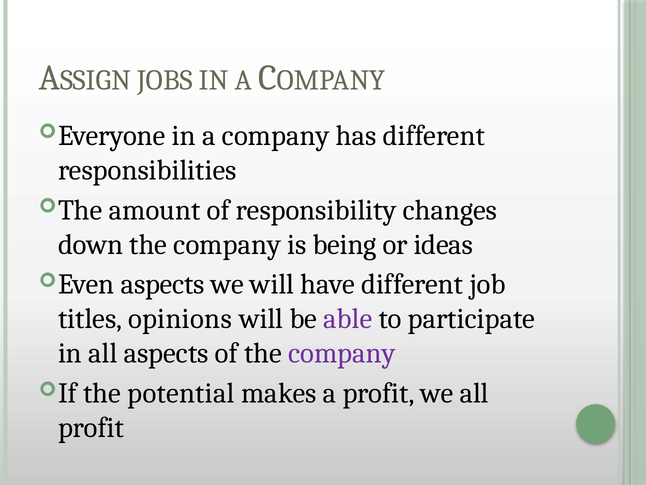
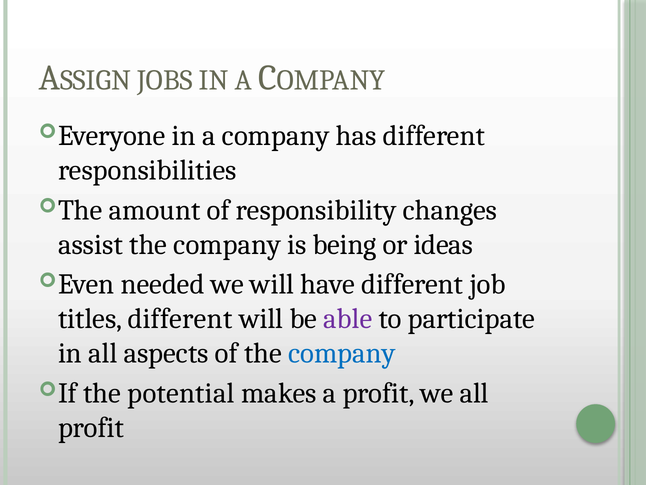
down: down -> assist
aspects at (163, 284): aspects -> needed
titles opinions: opinions -> different
company at (342, 353) colour: purple -> blue
